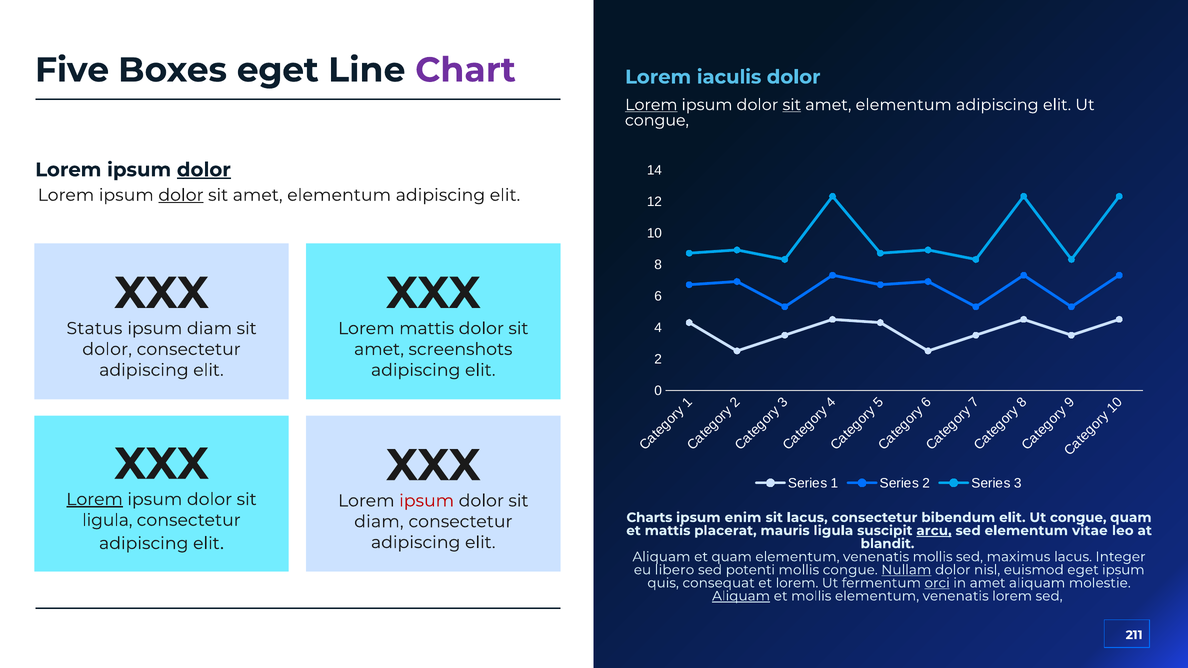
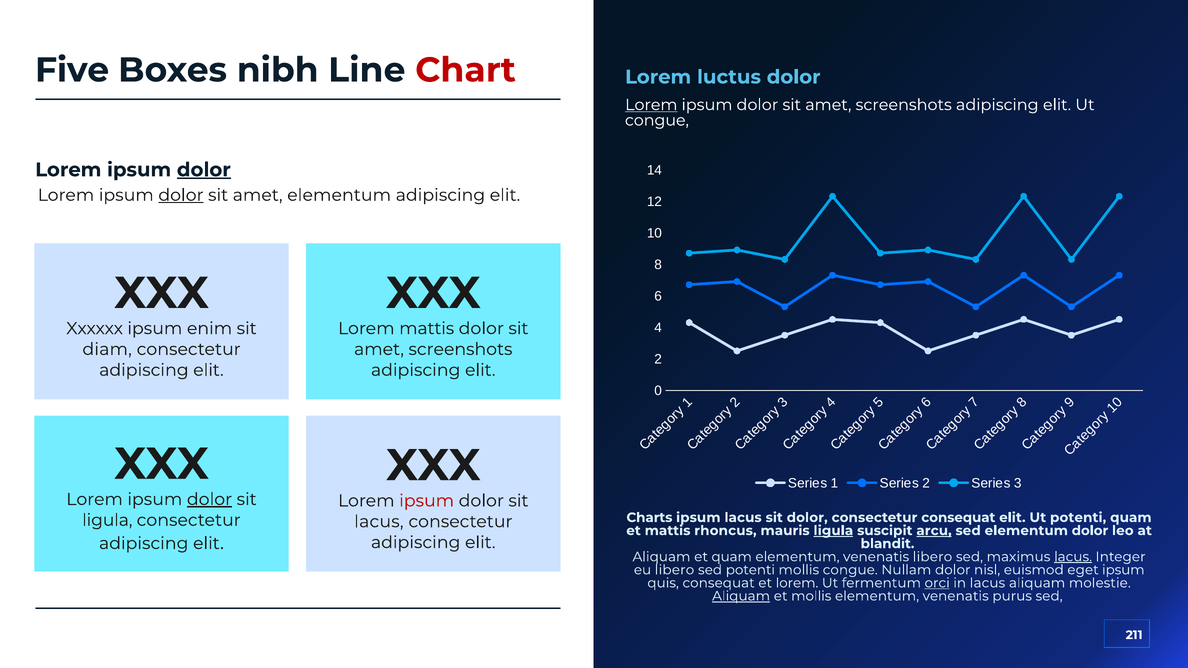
Boxes eget: eget -> nibh
Chart colour: purple -> red
iaculis: iaculis -> luctus
sit at (792, 105) underline: present -> none
elementum at (904, 105): elementum -> screenshots
Status: Status -> Xxxxxx
ipsum diam: diam -> enim
dolor at (107, 349): dolor -> diam
Lorem at (95, 499) underline: present -> none
dolor at (210, 499) underline: none -> present
ipsum enim: enim -> lacus
sit lacus: lacus -> dolor
consectetur bibendum: bibendum -> consequat
congue at (1078, 518): congue -> potenti
diam at (379, 522): diam -> lacus
placerat: placerat -> rhoncus
ligula at (833, 531) underline: none -> present
elementum vitae: vitae -> dolor
venenatis mollis: mollis -> libero
lacus at (1073, 557) underline: none -> present
Nullam underline: present -> none
in amet: amet -> lacus
venenatis lorem: lorem -> purus
